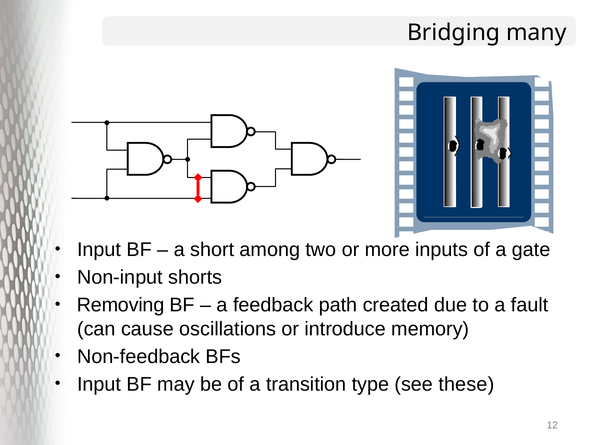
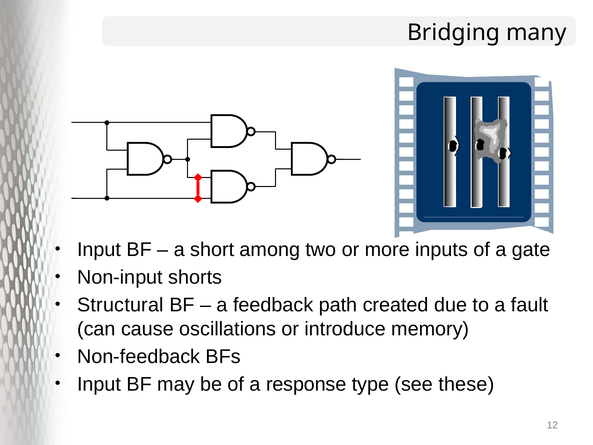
Removing: Removing -> Structural
transition: transition -> response
